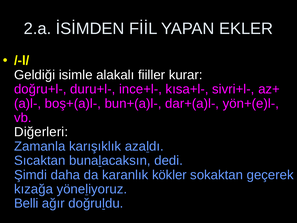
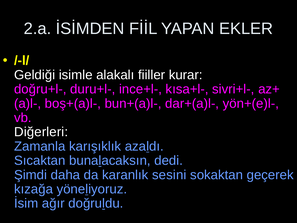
kökler: kökler -> sesini
Belli: Belli -> İsim
